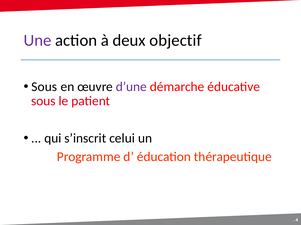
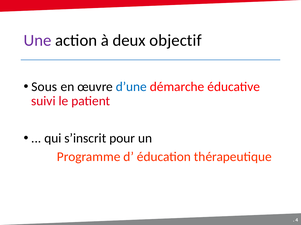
d’une colour: purple -> blue
sous at (43, 101): sous -> suivi
celui: celui -> pour
